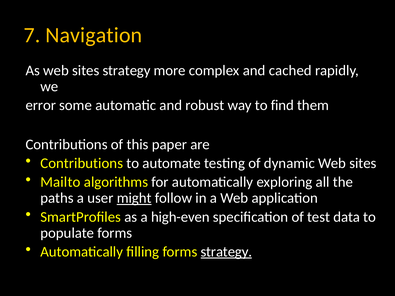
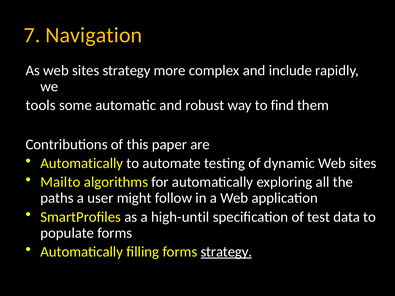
cached: cached -> include
error: error -> tools
Contributions at (82, 163): Contributions -> Automatically
might underline: present -> none
high-even: high-even -> high-until
